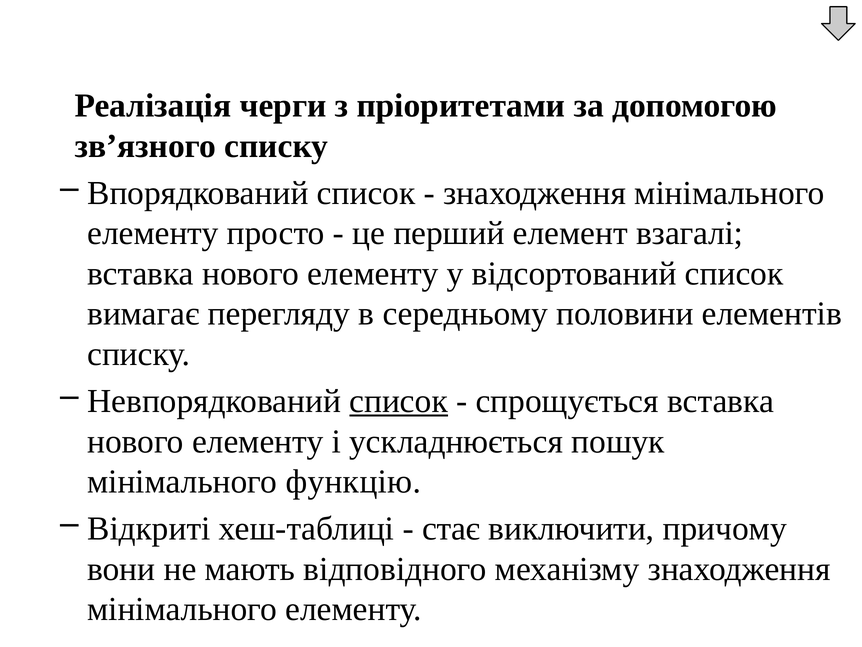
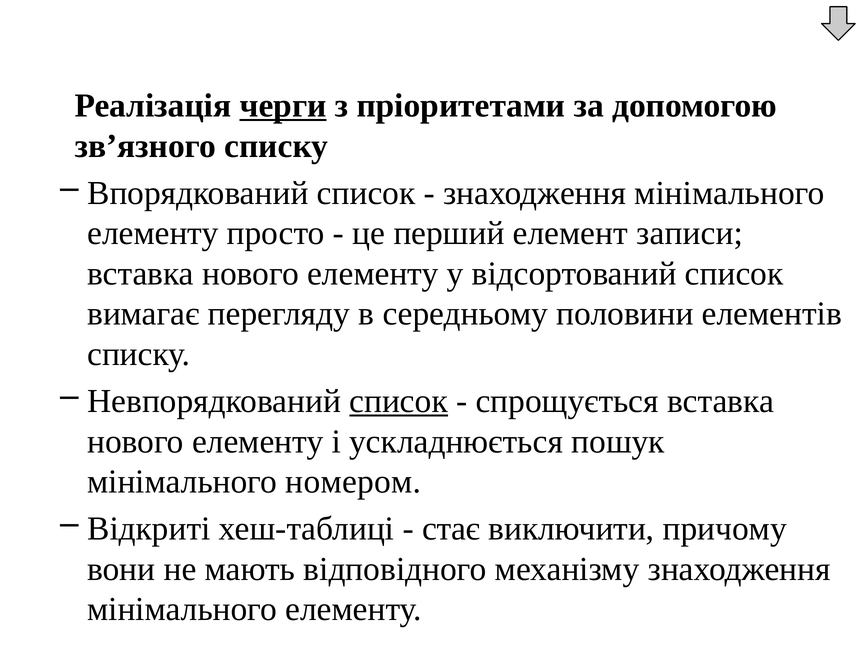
черги underline: none -> present
взагалі: взагалі -> записи
функцію: функцію -> номером
